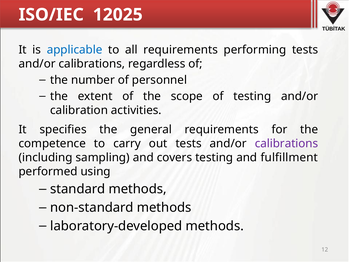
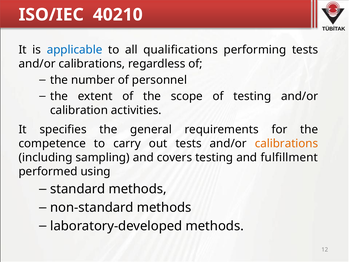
12025: 12025 -> 40210
all requirements: requirements -> qualifications
calibrations at (286, 143) colour: purple -> orange
